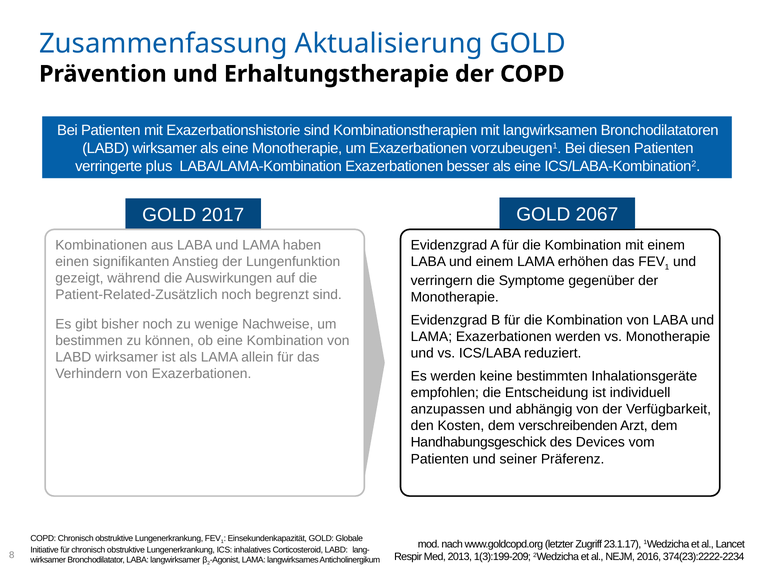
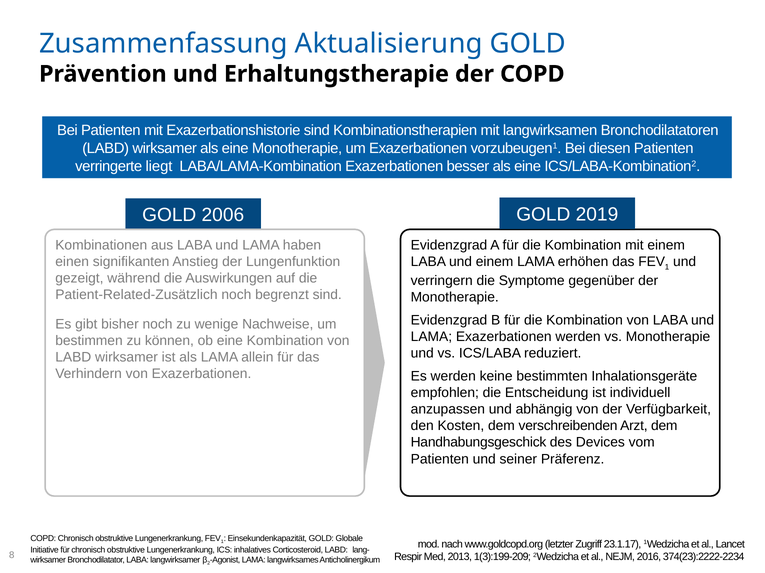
plus: plus -> liegt
2067: 2067 -> 2019
2017: 2017 -> 2006
